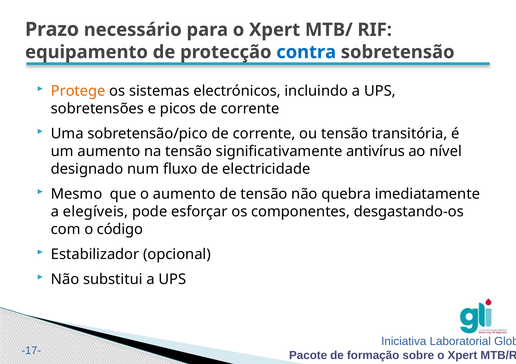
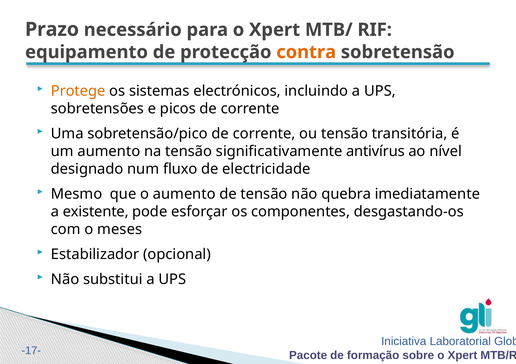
contra colour: blue -> orange
elegíveis: elegíveis -> existente
código: código -> meses
